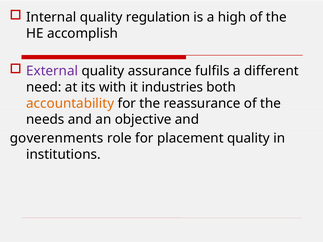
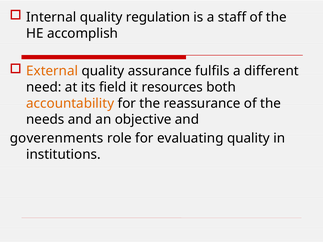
high: high -> staff
External colour: purple -> orange
with: with -> field
industries: industries -> resources
placement: placement -> evaluating
